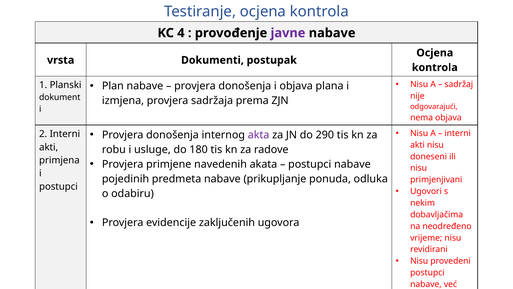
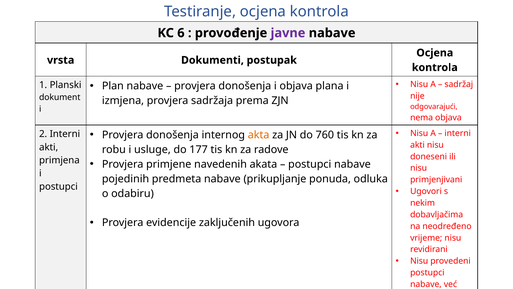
4: 4 -> 6
akta colour: purple -> orange
290: 290 -> 760
180: 180 -> 177
